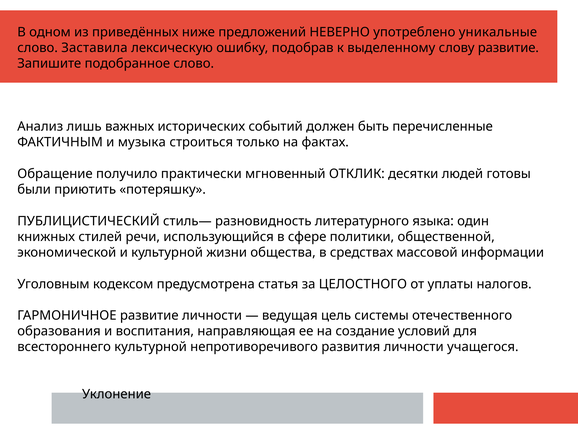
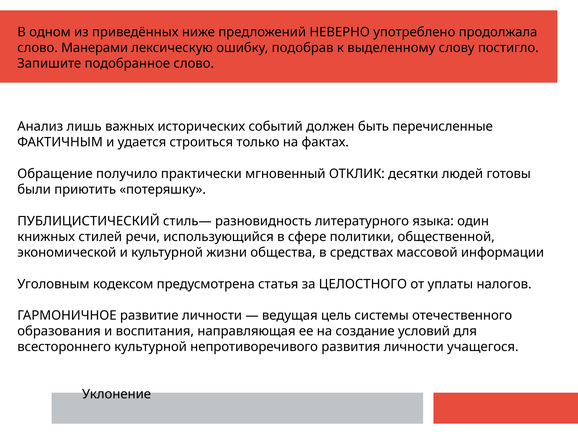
уникальные: уникальные -> продолжала
Заставила: Заставила -> Манерами
слову развитие: развитие -> постигло
музыка: музыка -> удается
